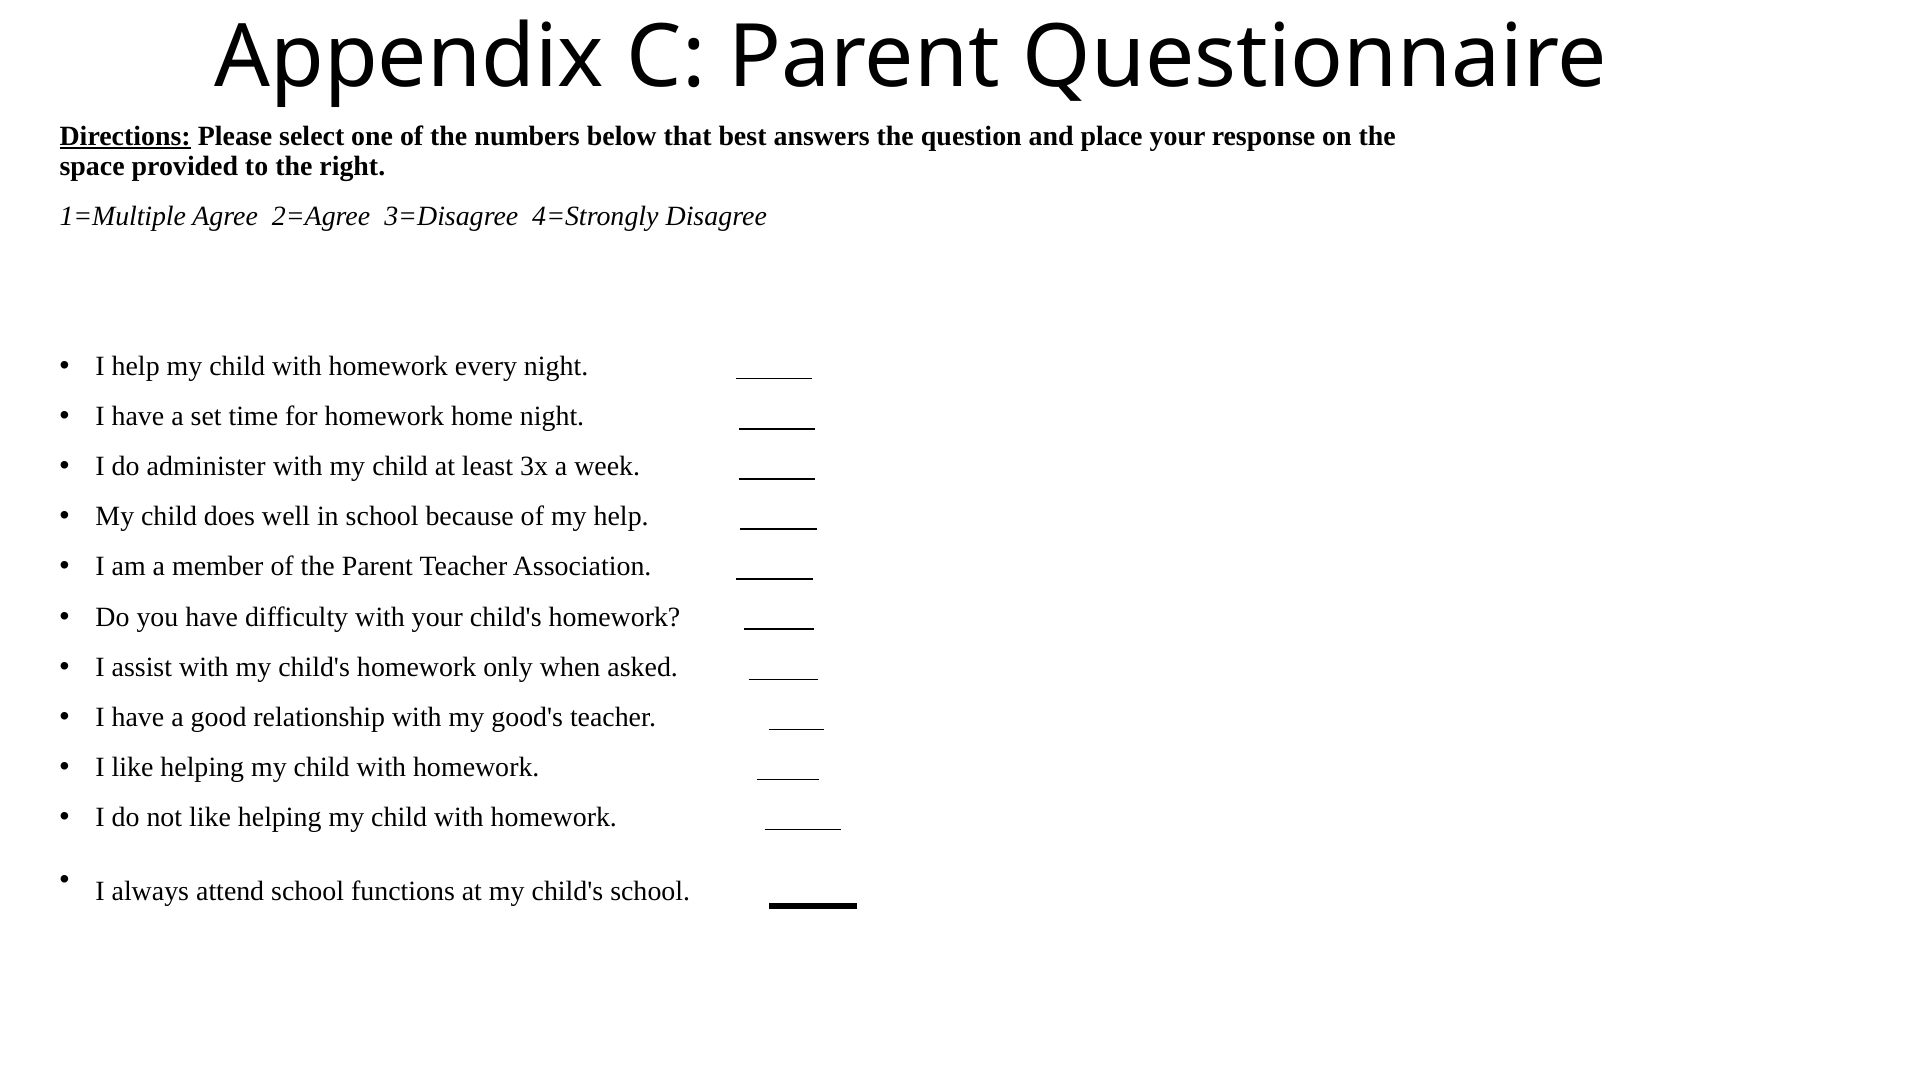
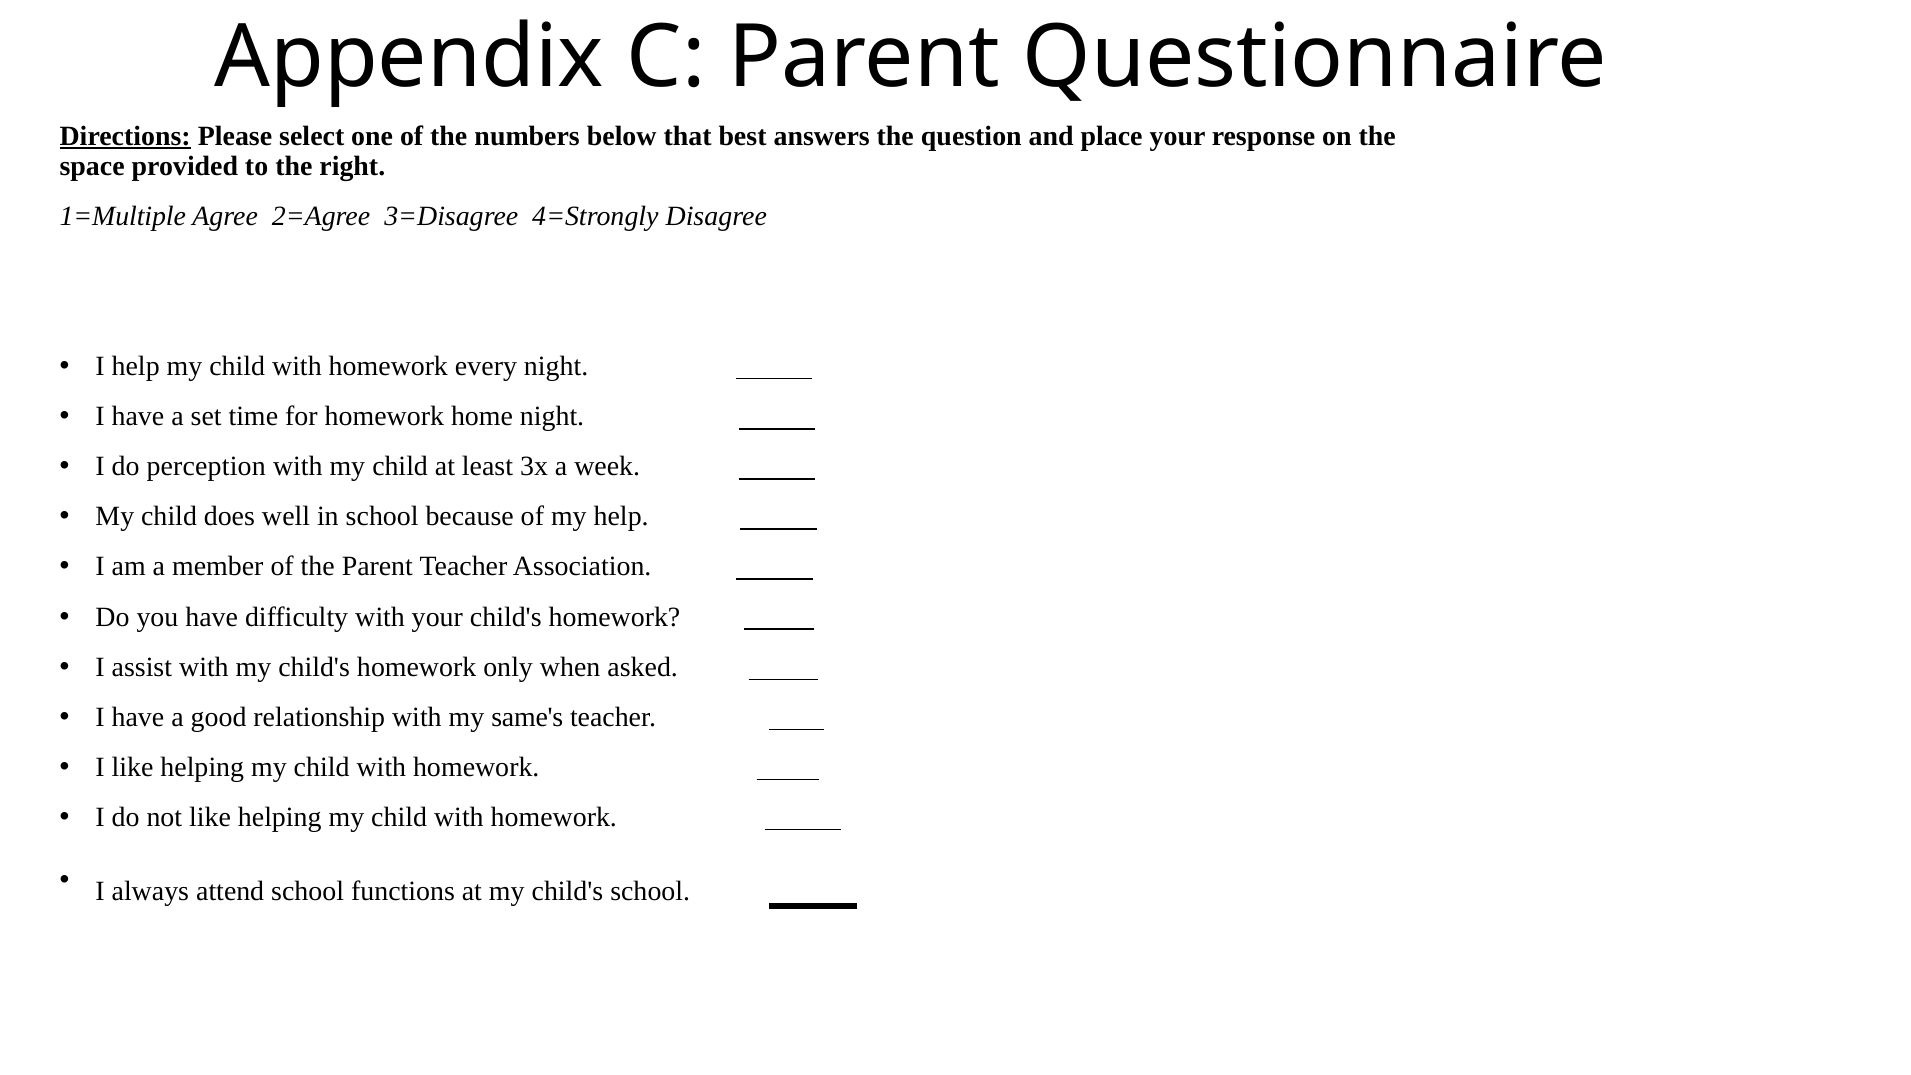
administer: administer -> perception
good's: good's -> same's
